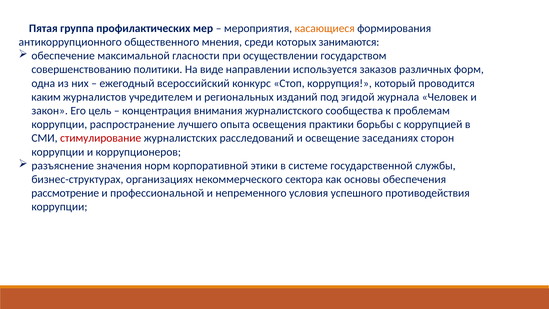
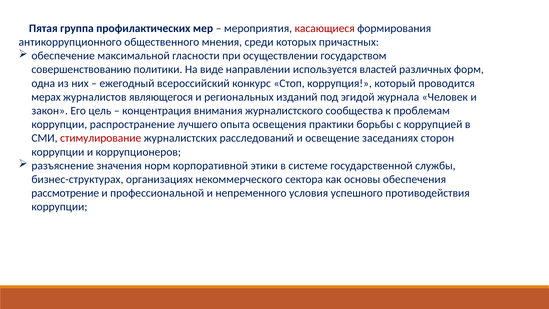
касающиеся colour: orange -> red
занимаются: занимаются -> причастных
заказов: заказов -> властей
каким: каким -> мерах
учредителем: учредителем -> являющегося
